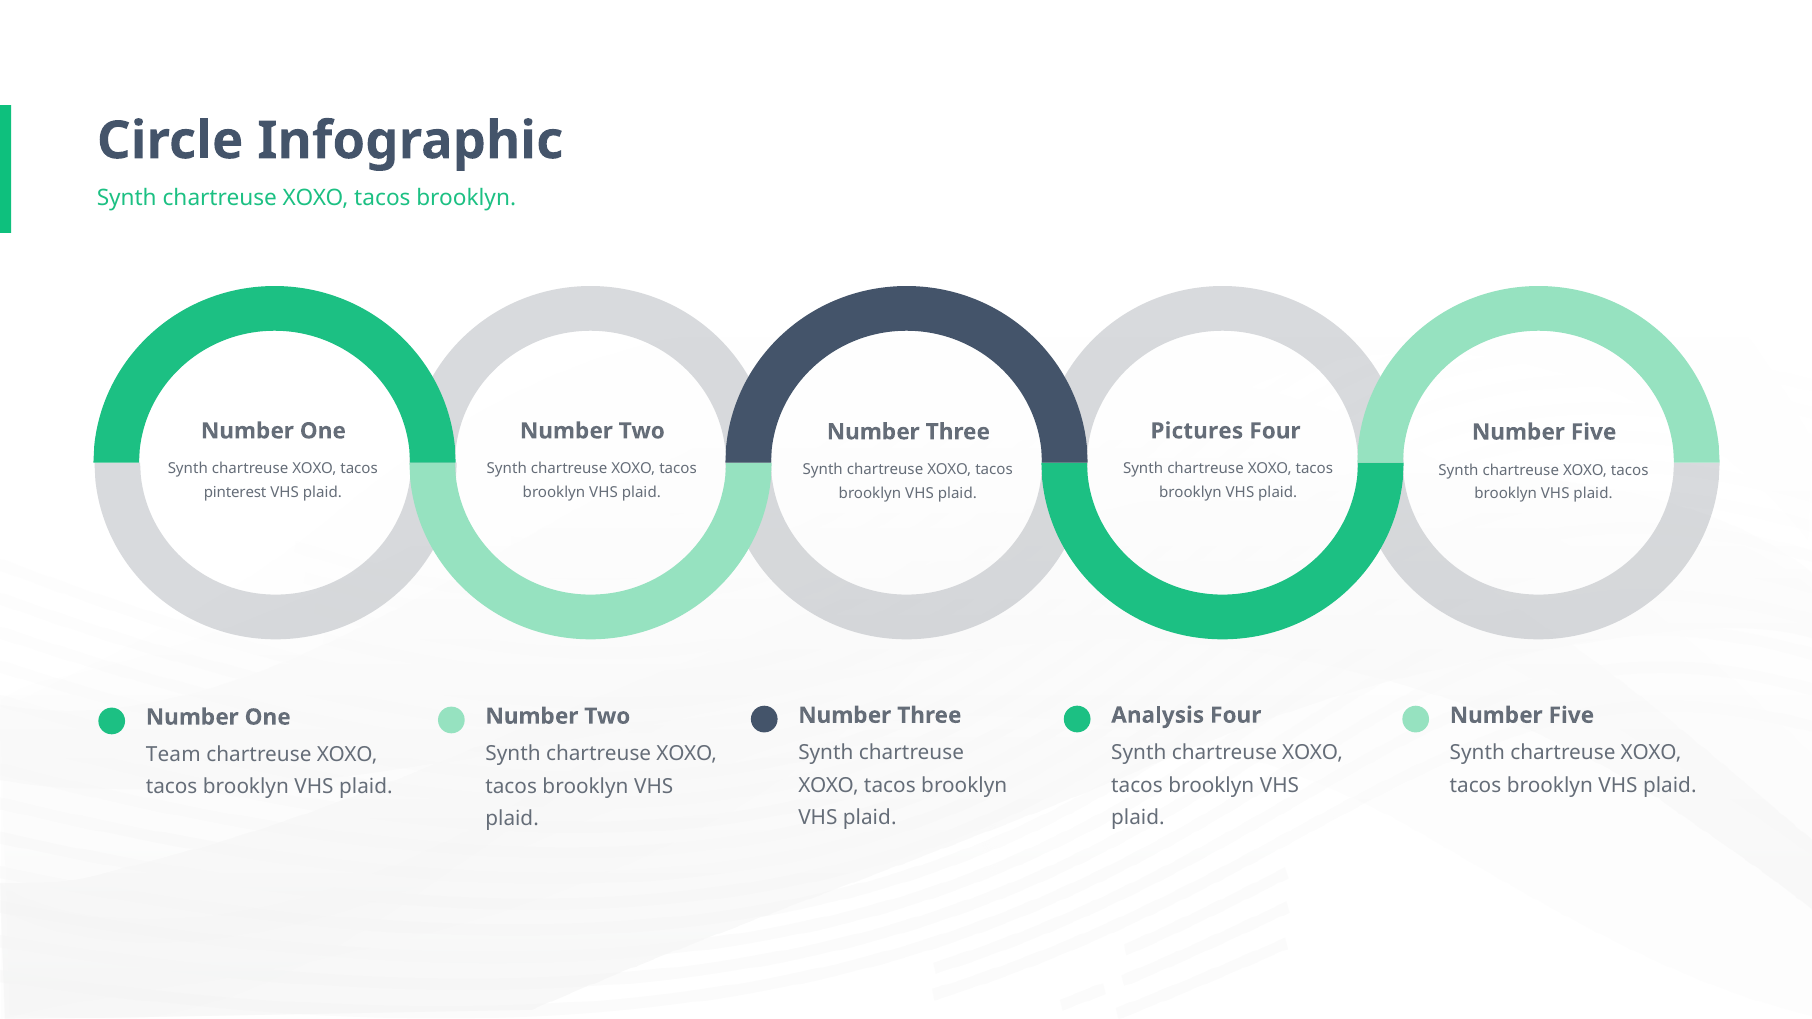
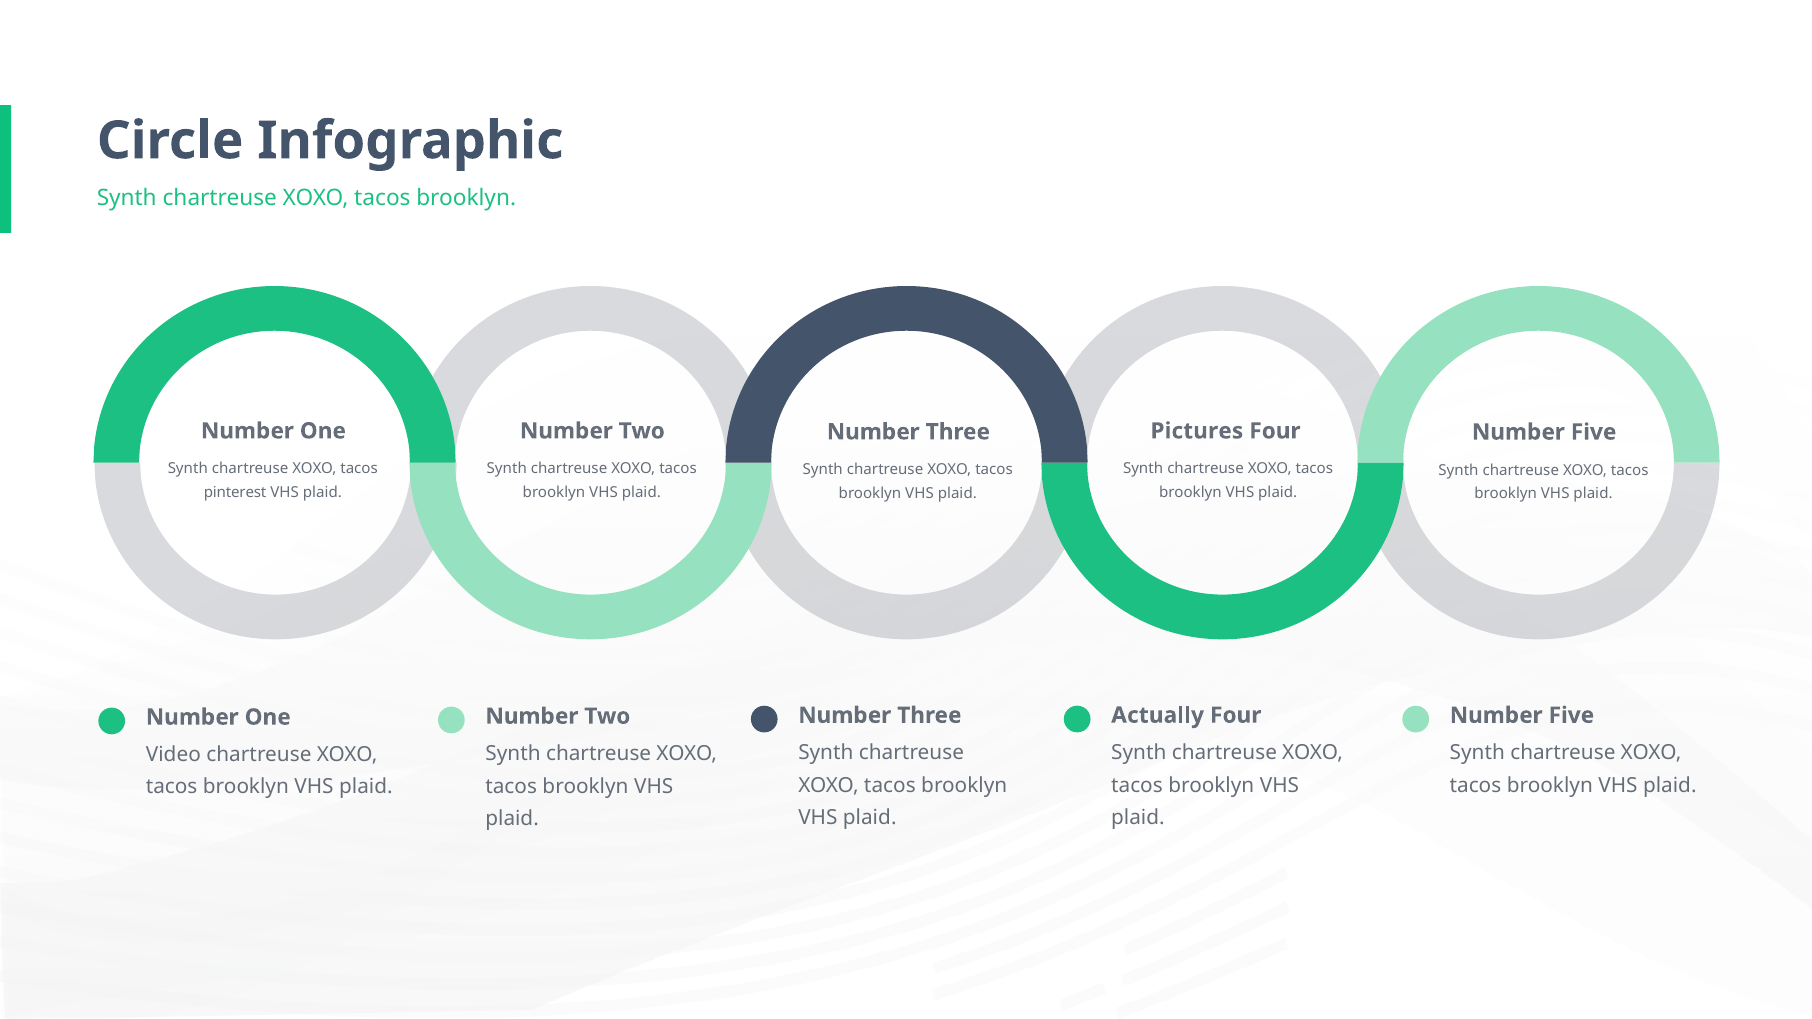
Analysis: Analysis -> Actually
Team: Team -> Video
